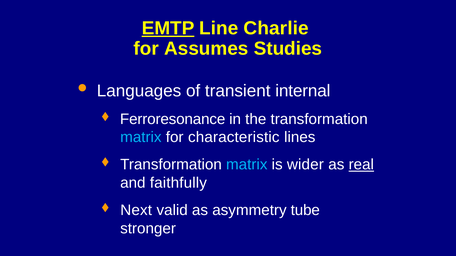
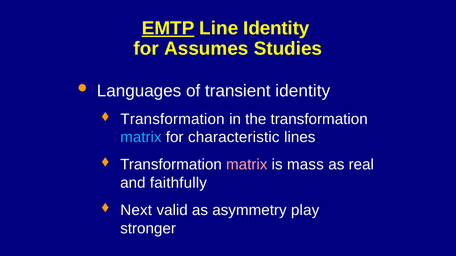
Line Charlie: Charlie -> Identity
transient internal: internal -> identity
Ferroresonance at (173, 119): Ferroresonance -> Transformation
matrix at (247, 165) colour: light blue -> pink
wider: wider -> mass
real underline: present -> none
tube: tube -> play
